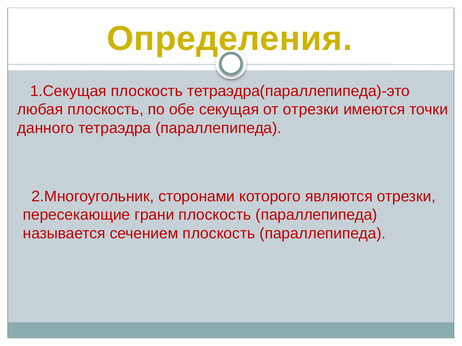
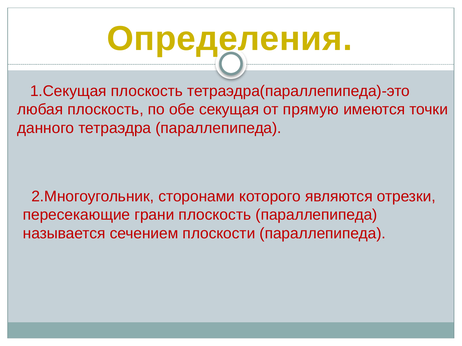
от отрезки: отрезки -> прямую
сечением плоскость: плоскость -> плоскости
